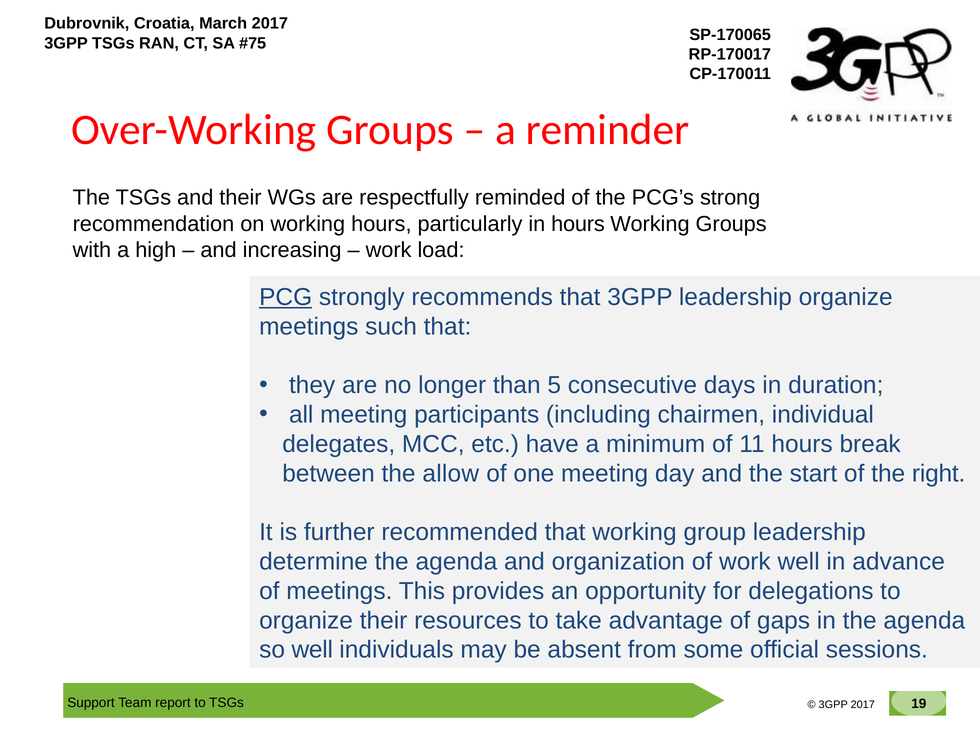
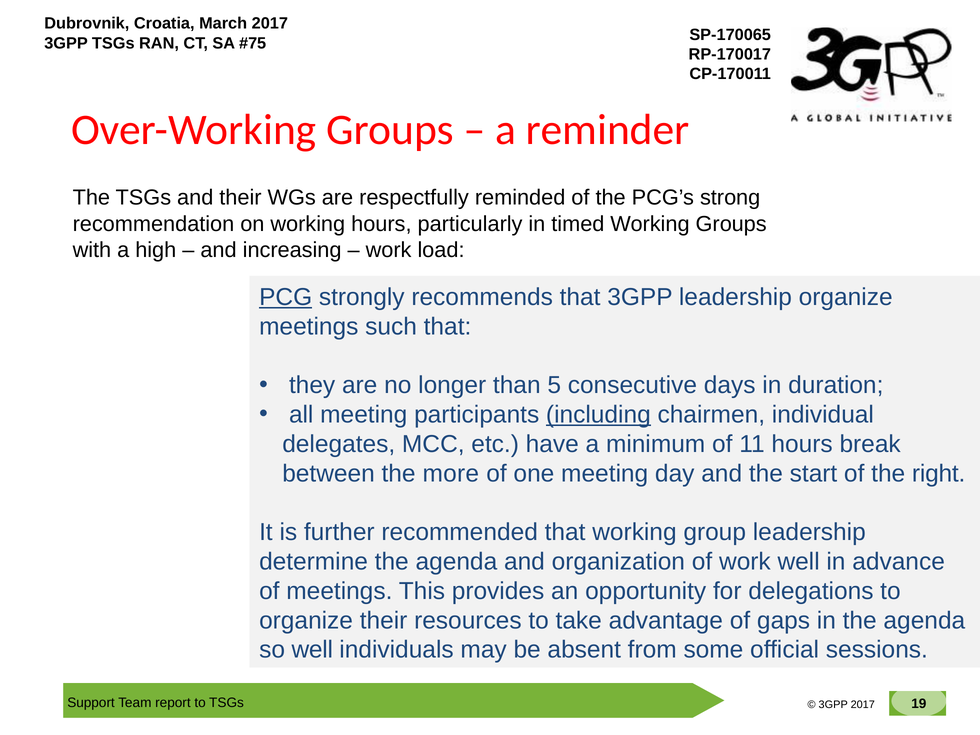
in hours: hours -> timed
including underline: none -> present
allow: allow -> more
